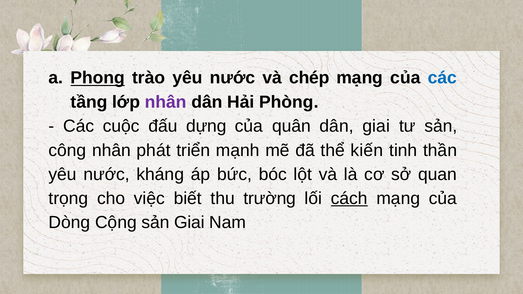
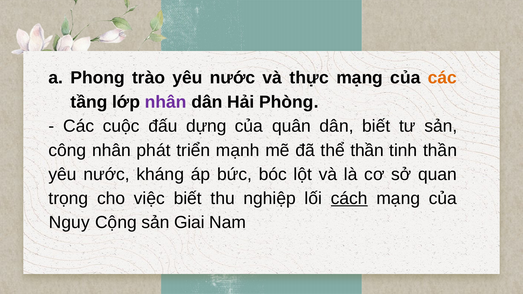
Phong underline: present -> none
chép: chép -> thực
các at (442, 78) colour: blue -> orange
dân giai: giai -> biết
thể kiến: kiến -> thần
trường: trường -> nghiệp
Dòng: Dòng -> Nguy
